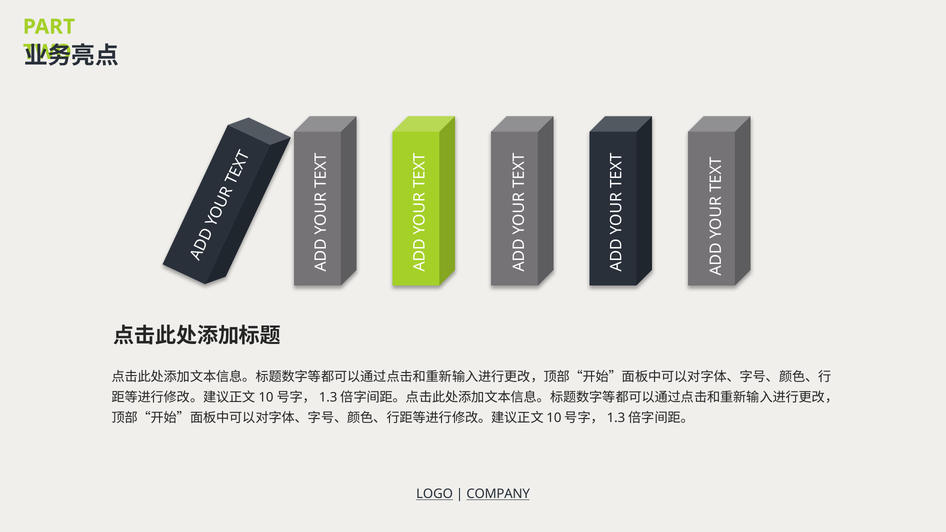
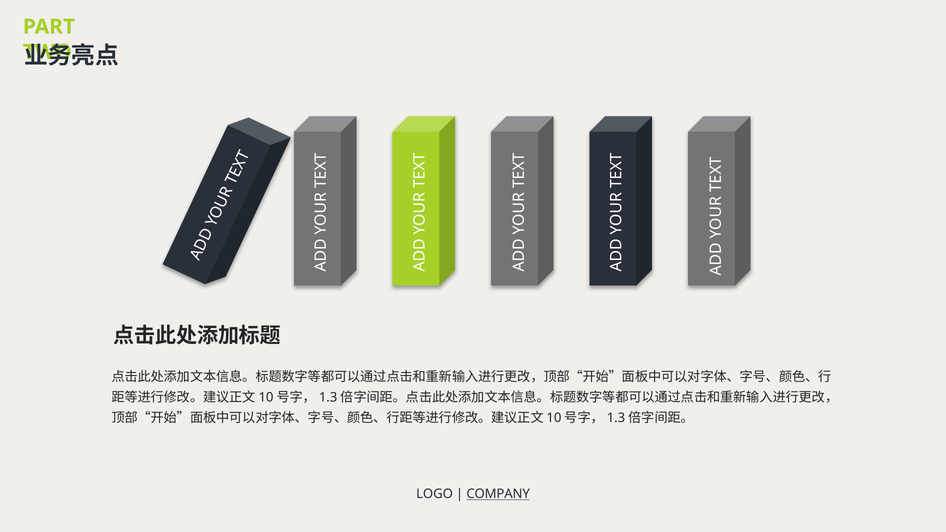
LOGO underline: present -> none
